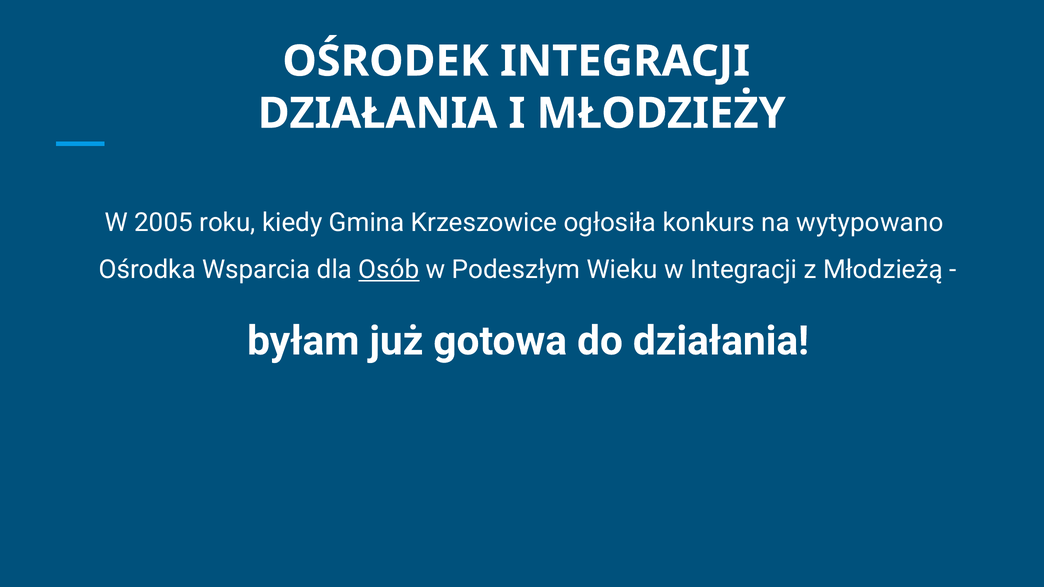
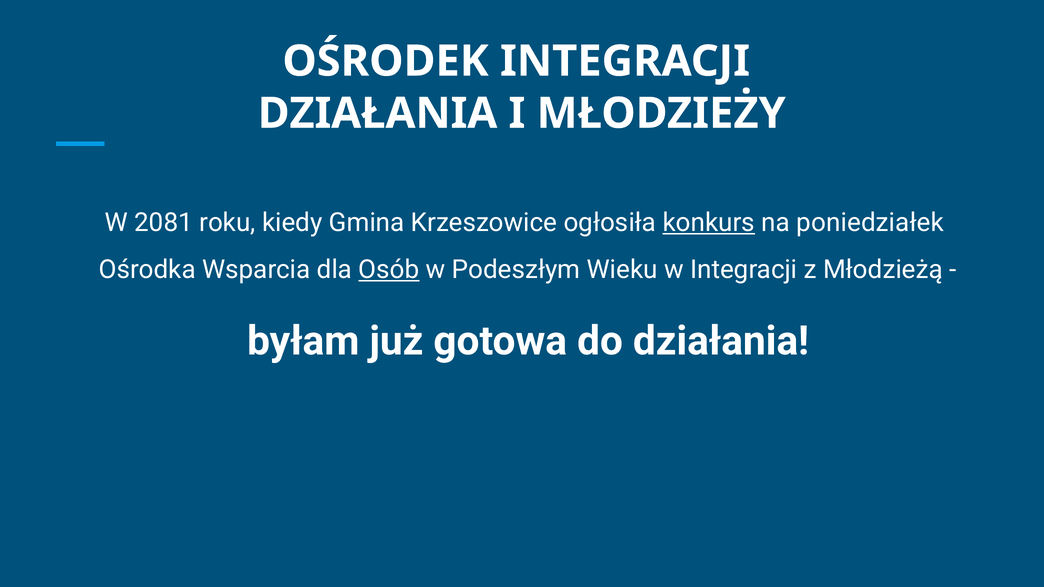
2005: 2005 -> 2081
konkurs underline: none -> present
wytypowano: wytypowano -> poniedziałek
